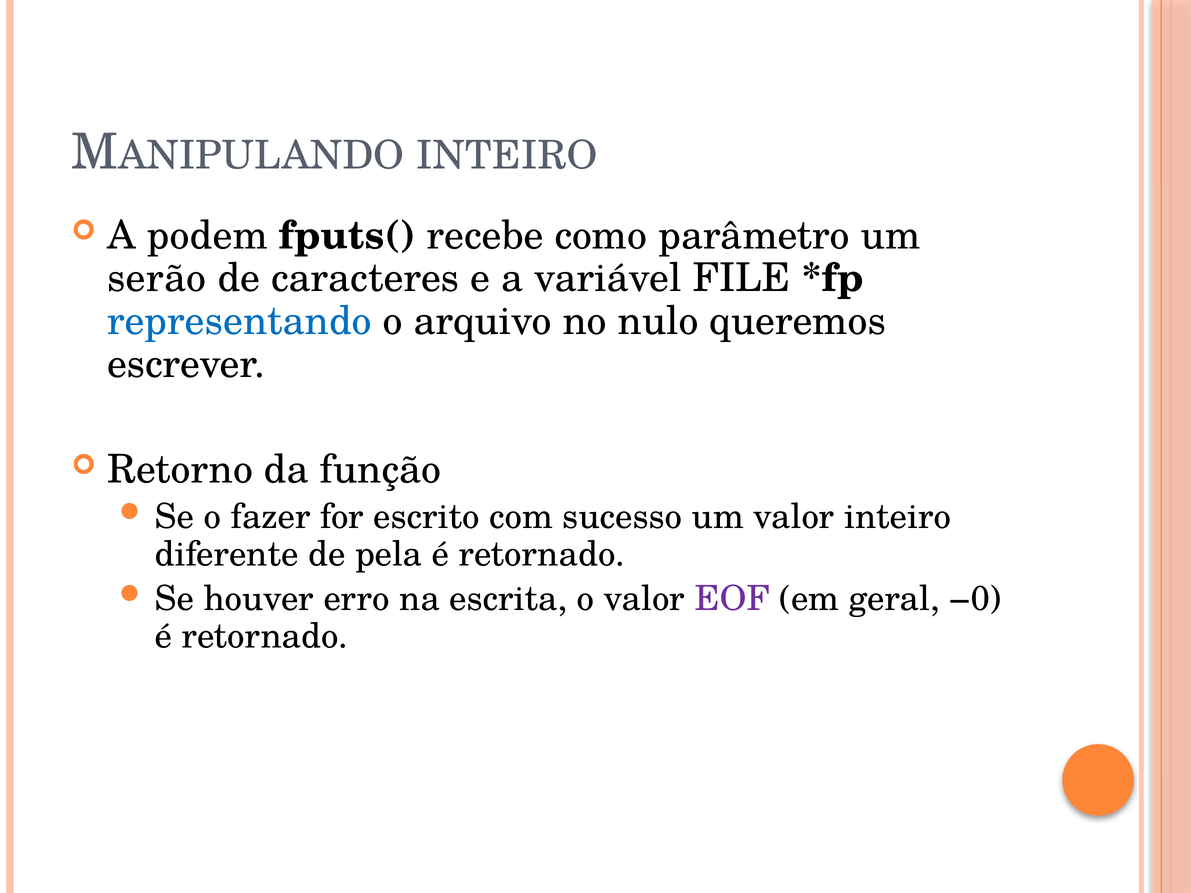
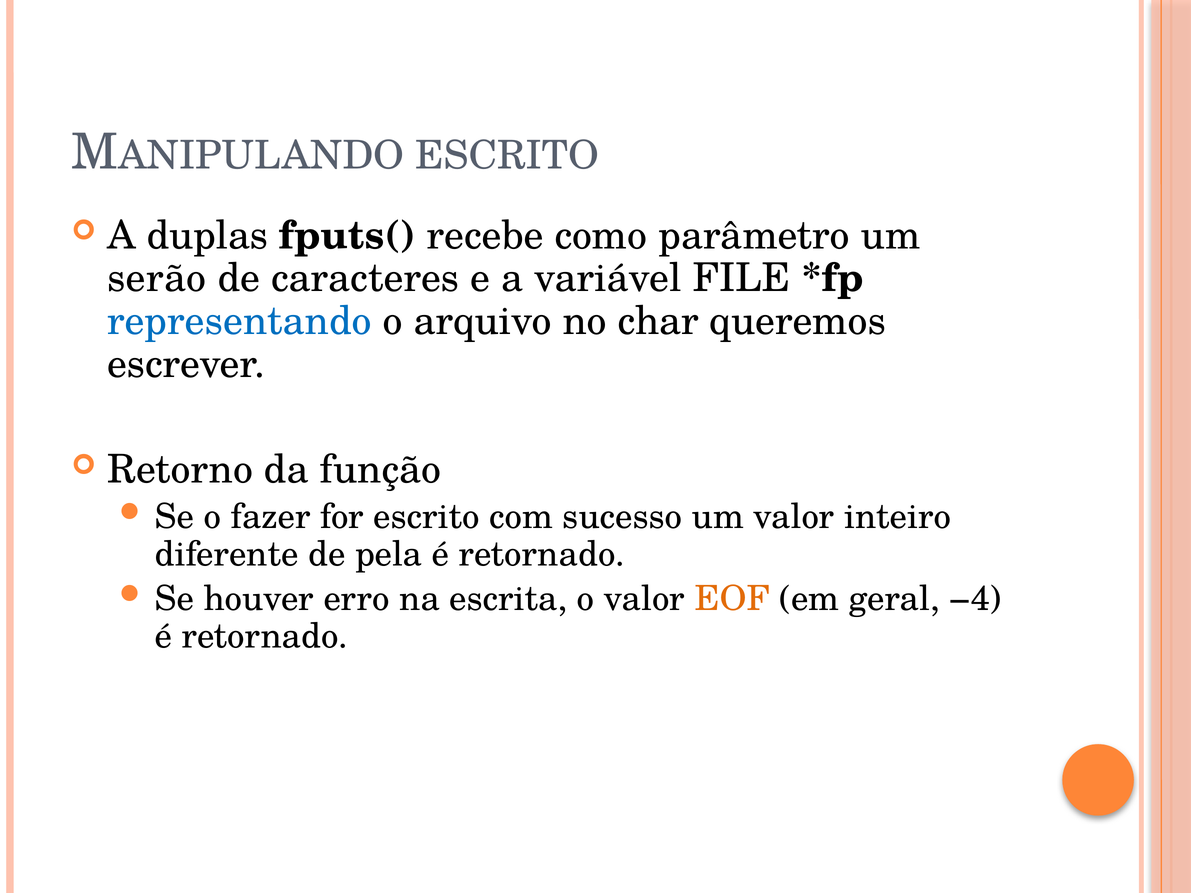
INTEIRO at (507, 156): INTEIRO -> ESCRITO
podem: podem -> duplas
nulo: nulo -> char
EOF colour: purple -> orange
−0: −0 -> −4
